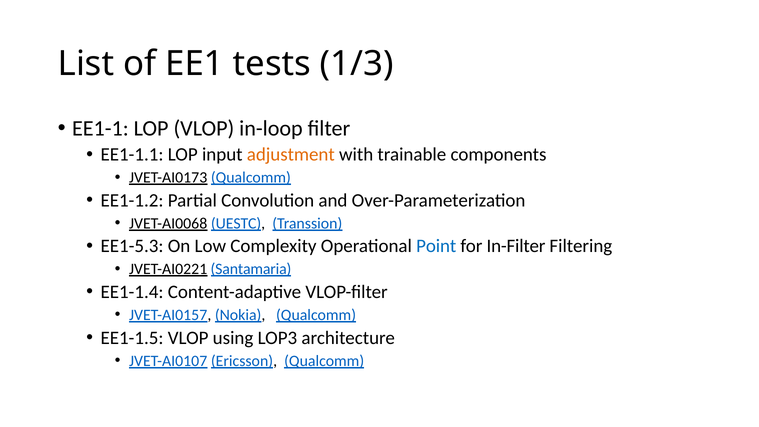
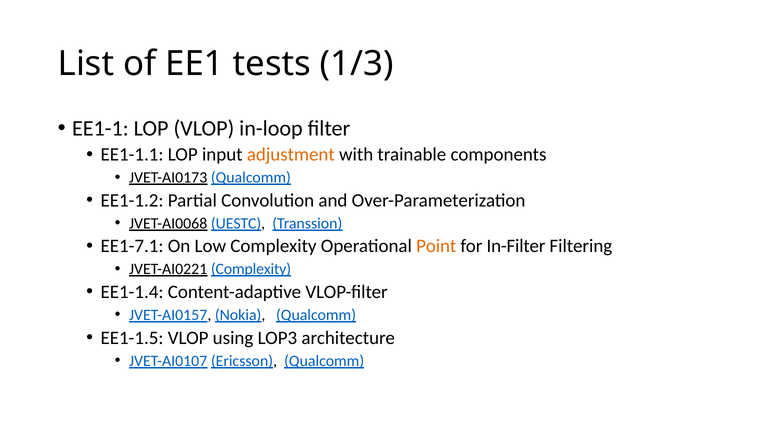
EE1-5.3: EE1-5.3 -> EE1-7.1
Point colour: blue -> orange
JVET-AI0221 Santamaria: Santamaria -> Complexity
